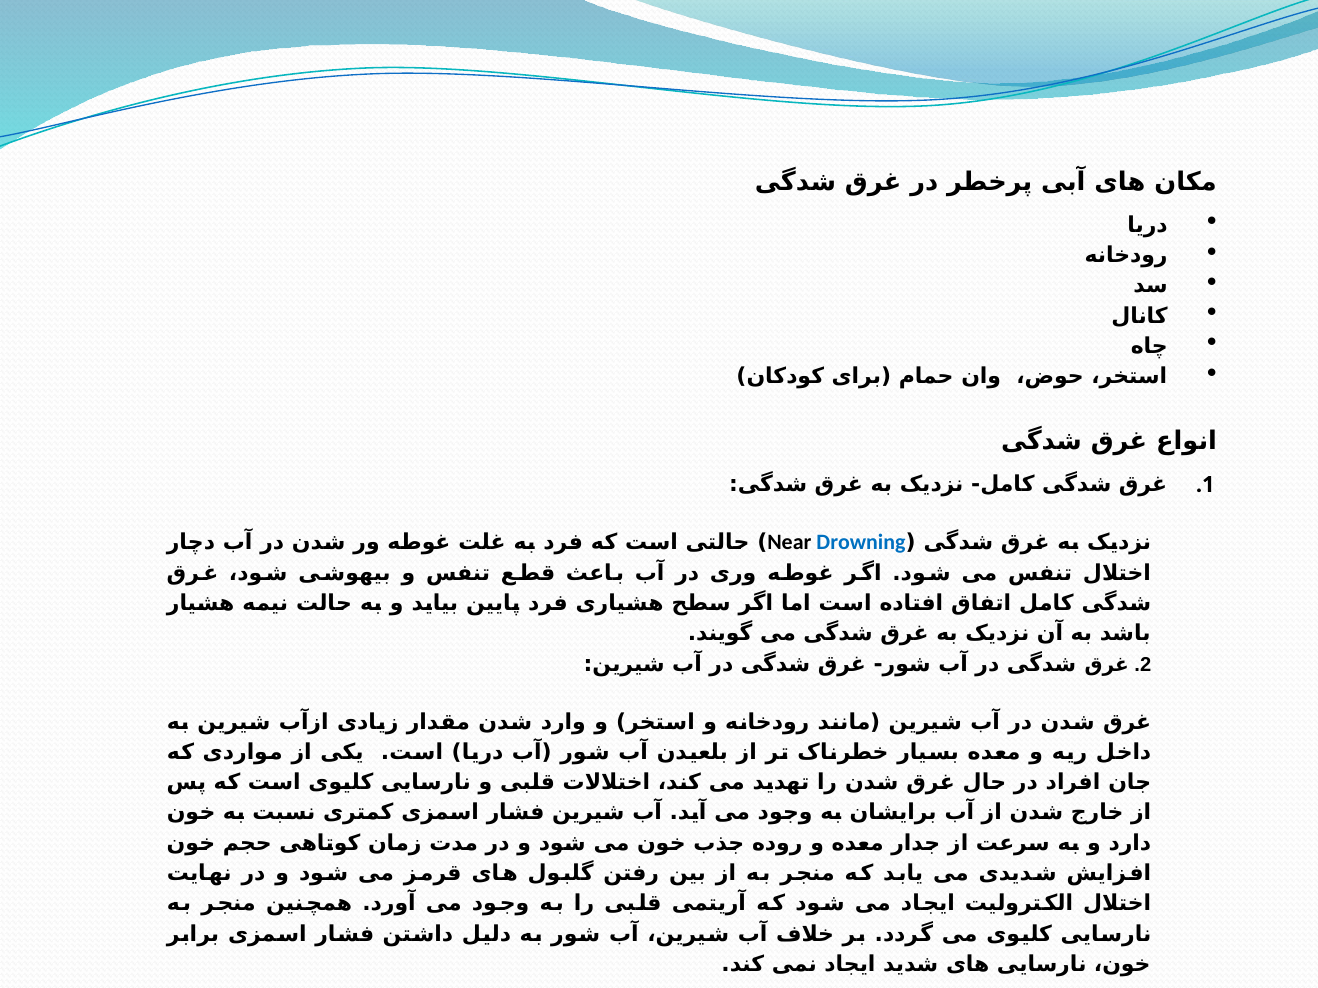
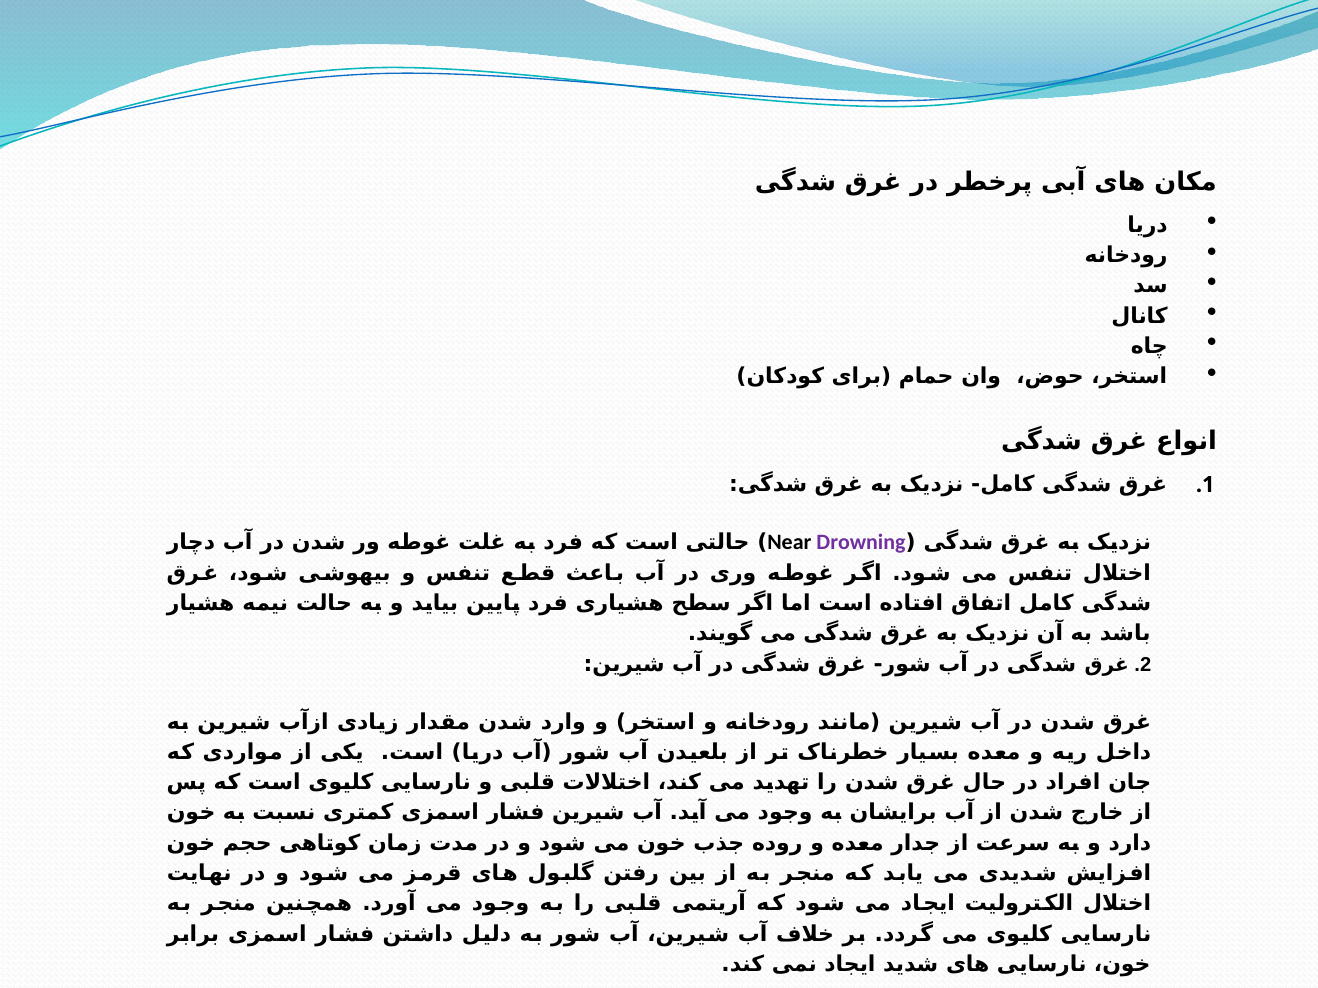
Drowning colour: blue -> purple
